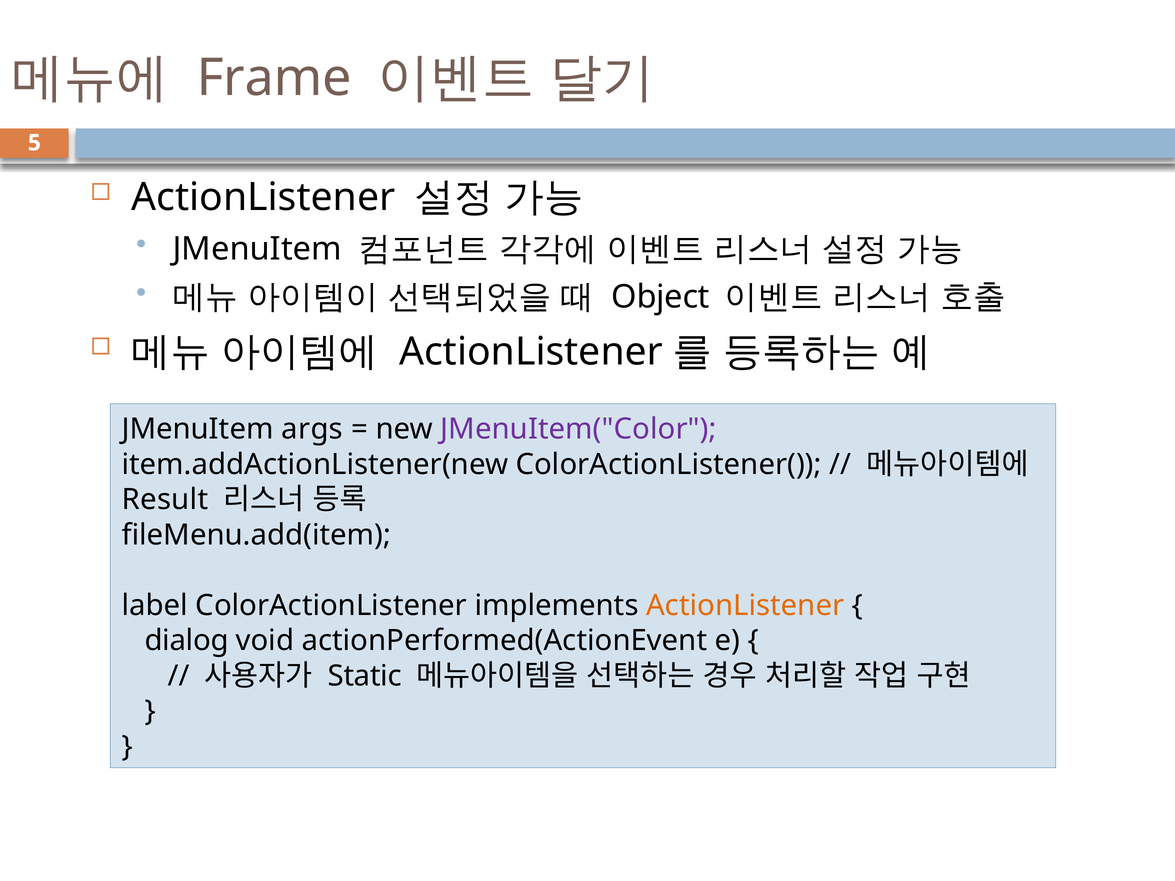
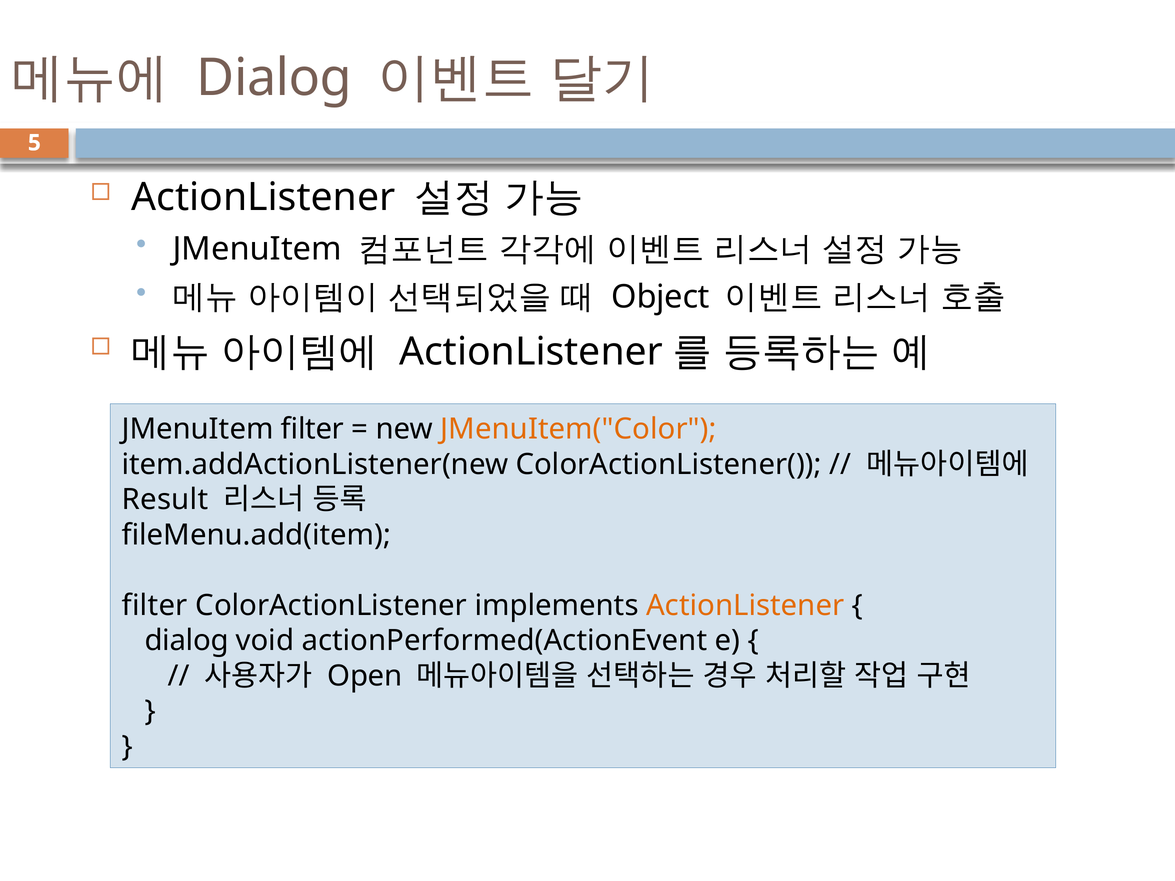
Frame at (274, 78): Frame -> Dialog
JMenuItem args: args -> filter
JMenuItem("Color colour: purple -> orange
label at (155, 606): label -> filter
Static: Static -> Open
